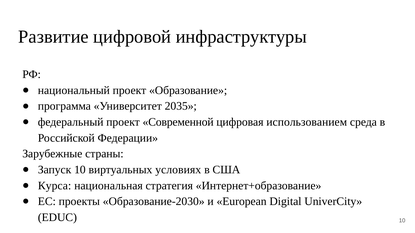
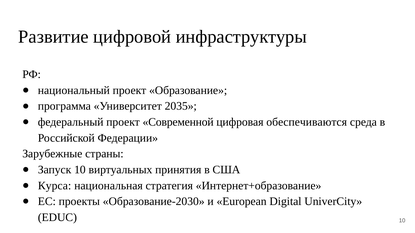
использованием: использованием -> обеспечиваются
условиях: условиях -> принятия
